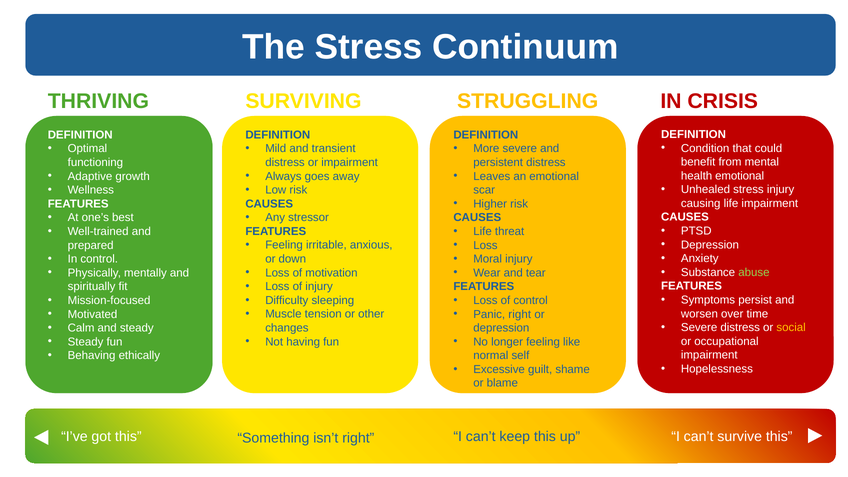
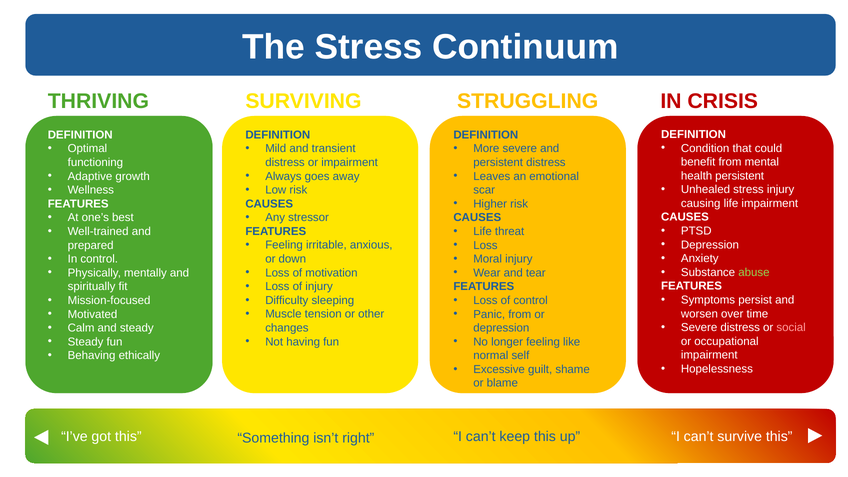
health emotional: emotional -> persistent
Panic right: right -> from
social colour: yellow -> pink
